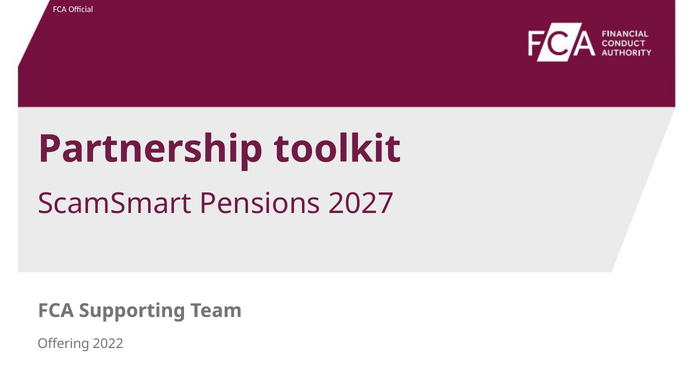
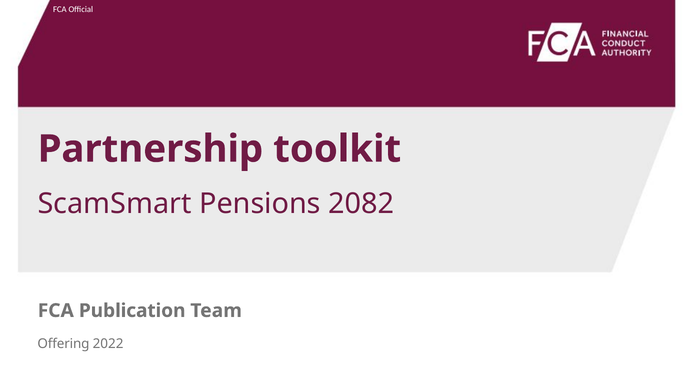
2027: 2027 -> 2082
Supporting: Supporting -> Publication
